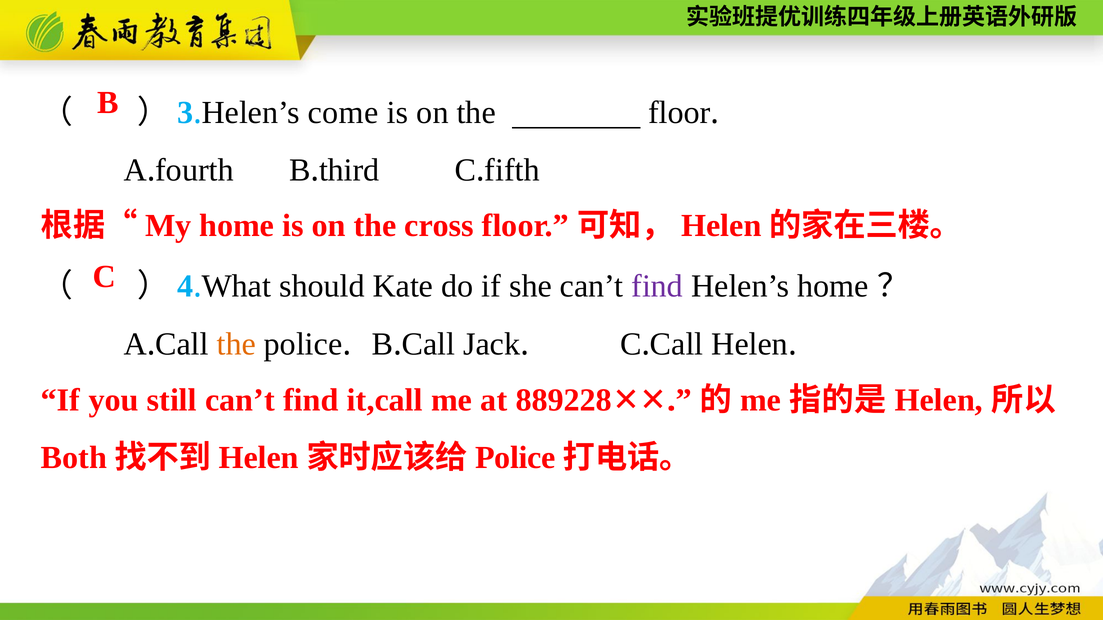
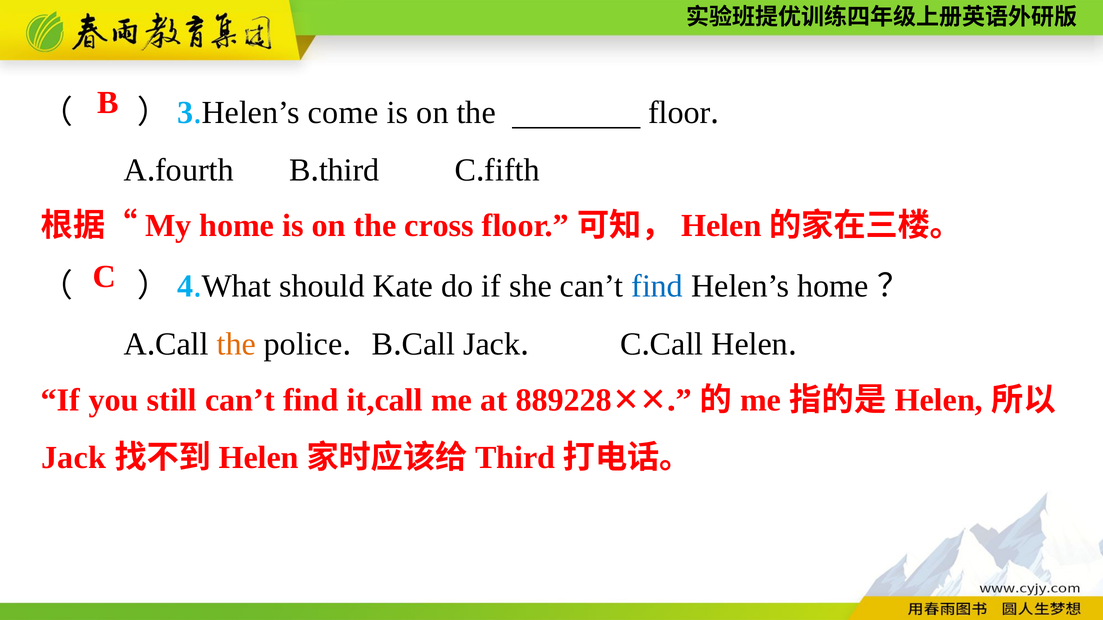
find at (657, 286) colour: purple -> blue
Both at (74, 458): Both -> Jack
Police at (515, 458): Police -> Third
